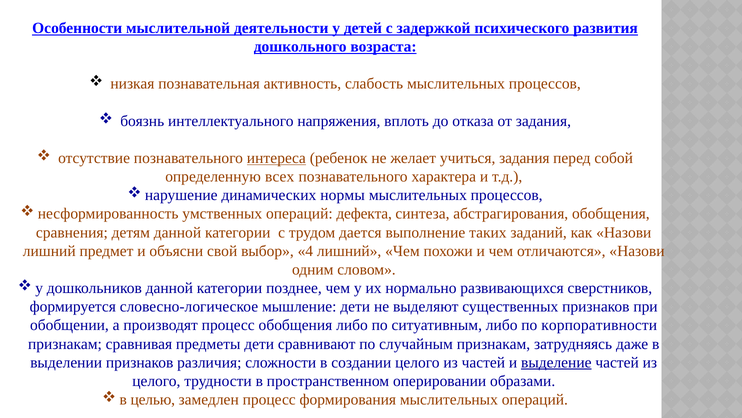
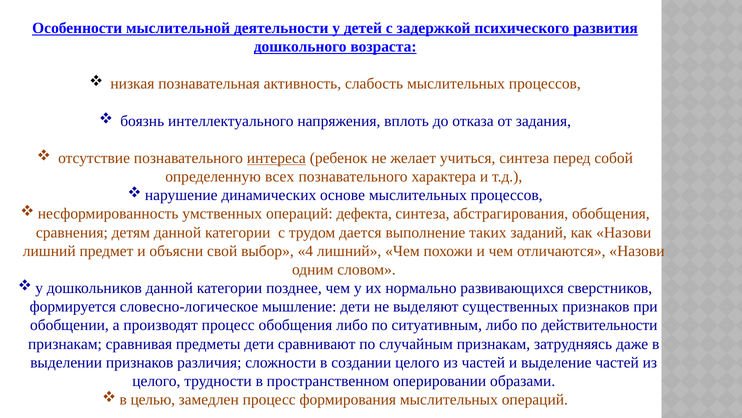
учиться задания: задания -> синтеза
нормы: нормы -> основе
корпоративности: корпоративности -> действительности
выделение underline: present -> none
